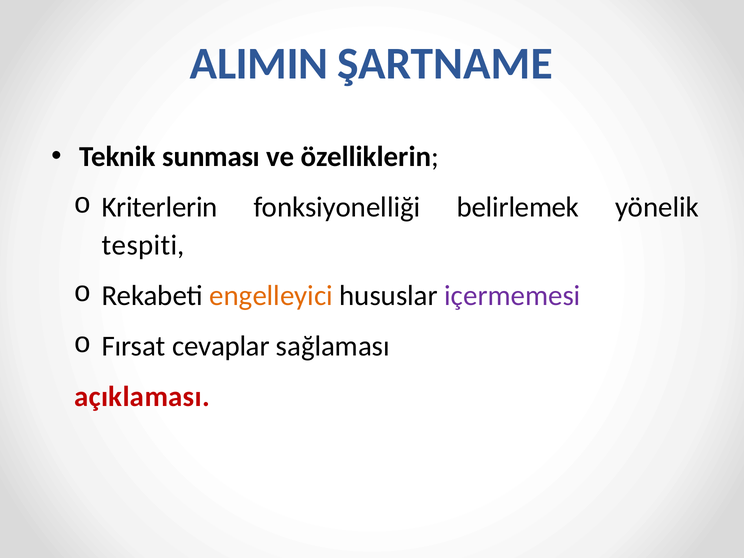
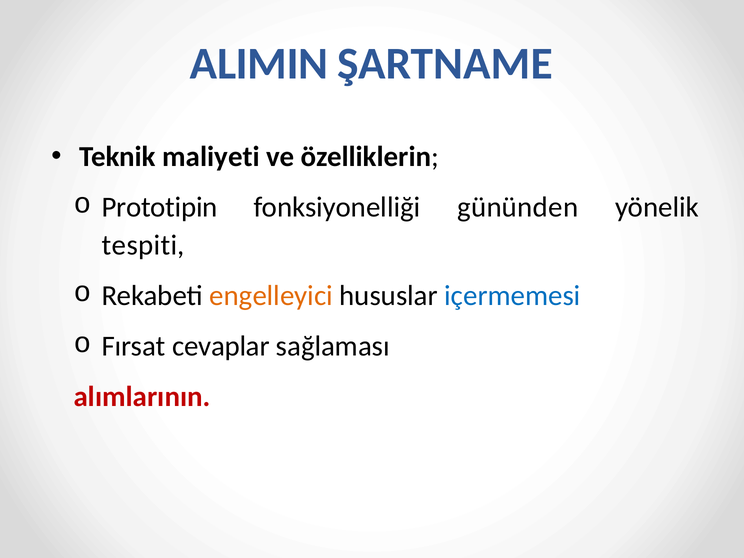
sunması: sunması -> maliyeti
Kriterlerin: Kriterlerin -> Prototipin
belirlemek: belirlemek -> gününden
içermemesi colour: purple -> blue
açıklaması: açıklaması -> alımlarının
